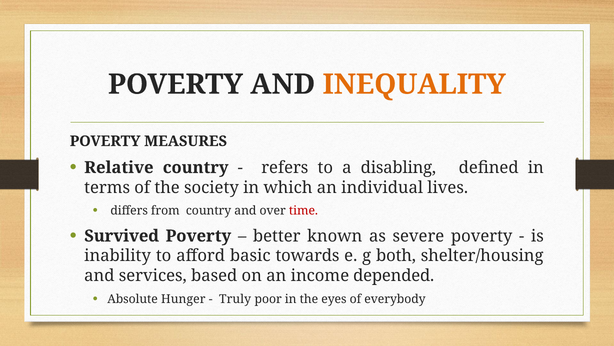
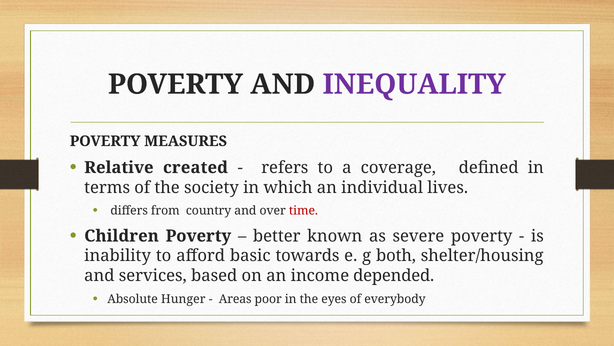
INEQUALITY colour: orange -> purple
Relative country: country -> created
disabling: disabling -> coverage
Survived: Survived -> Children
Truly: Truly -> Areas
